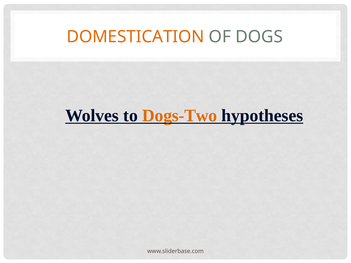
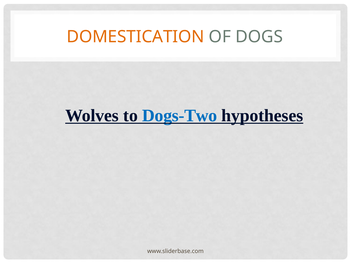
Dogs-Two colour: orange -> blue
